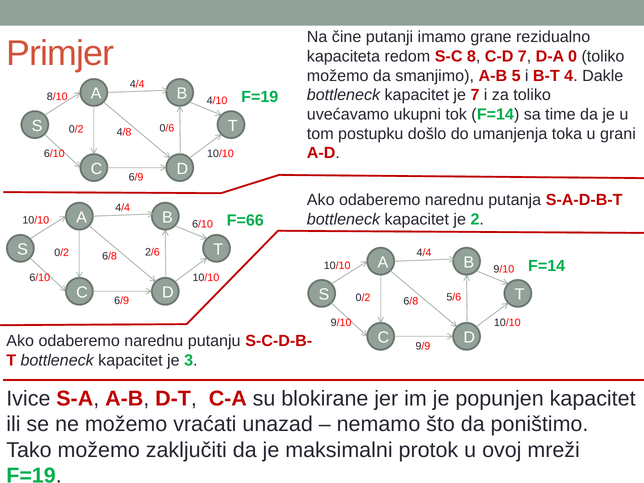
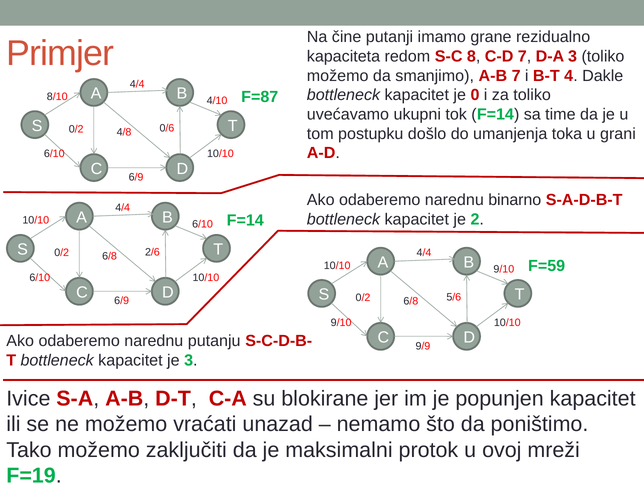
D-A 0: 0 -> 3
A-B 5: 5 -> 7
je 7: 7 -> 0
F=19 at (260, 97): F=19 -> F=87
putanja: putanja -> binarno
F=66 at (245, 221): F=66 -> F=14
F=14 at (547, 266): F=14 -> F=59
